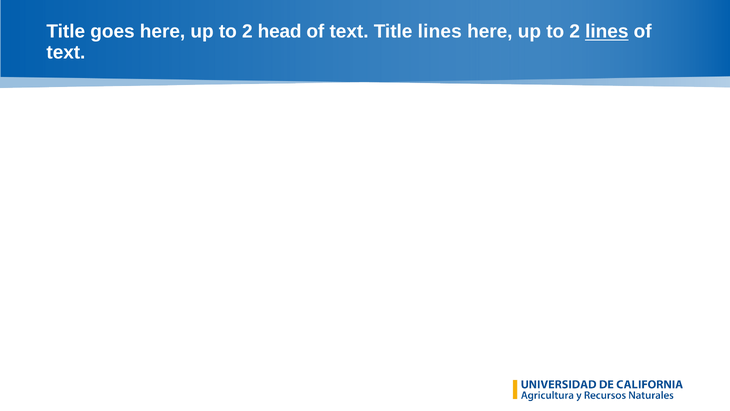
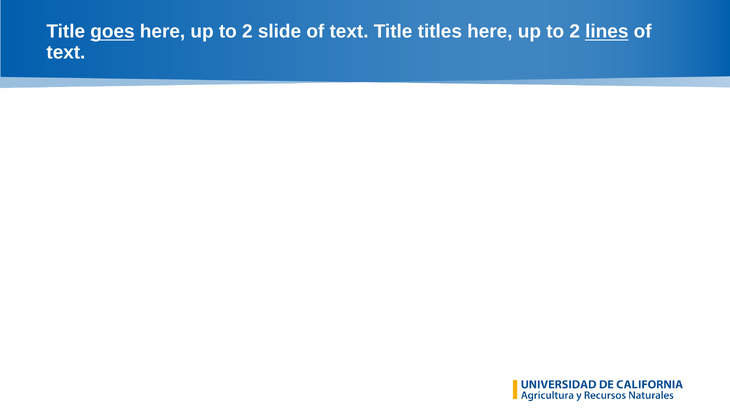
goes underline: none -> present
head: head -> slide
Title lines: lines -> titles
